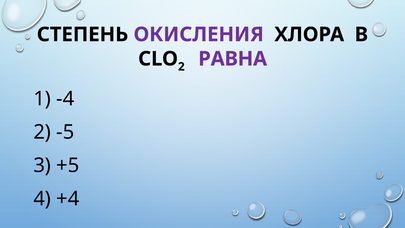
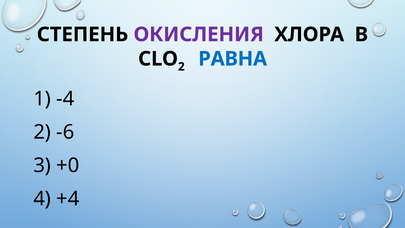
РАВНА colour: purple -> blue
-5: -5 -> -6
+5: +5 -> +0
